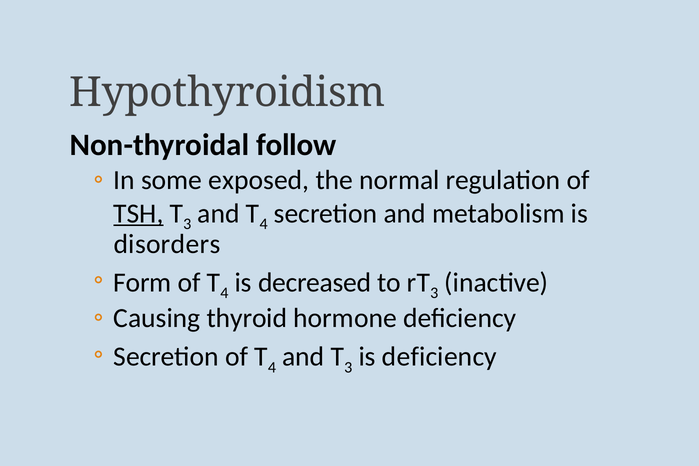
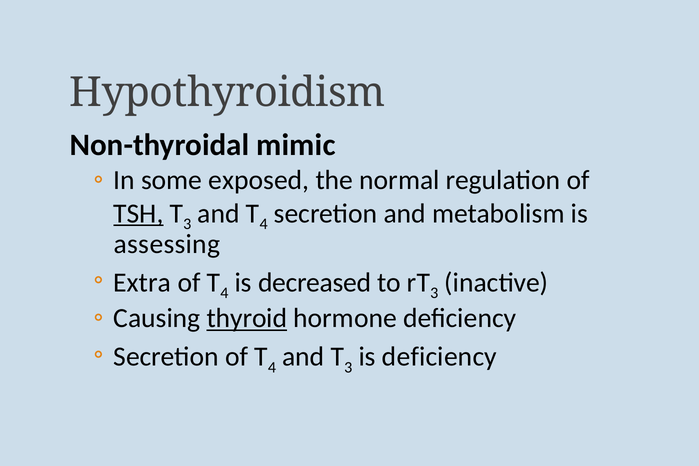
follow: follow -> mimic
disorders: disorders -> assessing
Form: Form -> Extra
thyroid underline: none -> present
